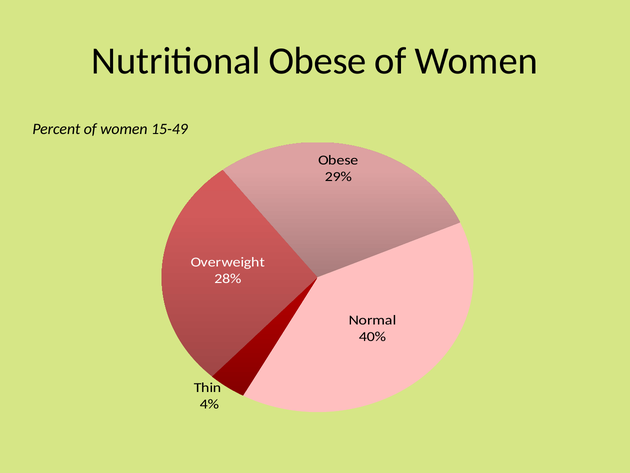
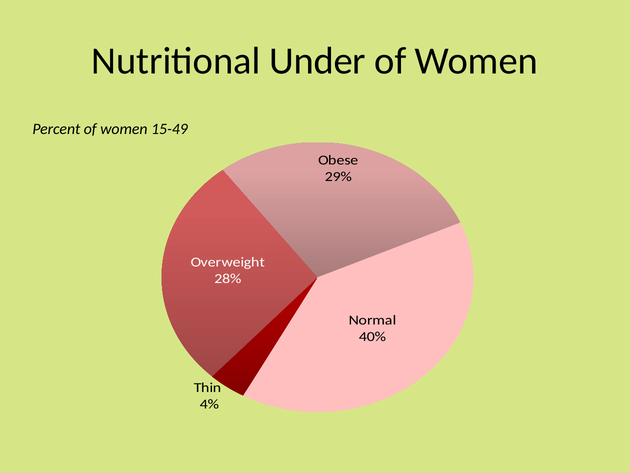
Nutritional Obese: Obese -> Under
